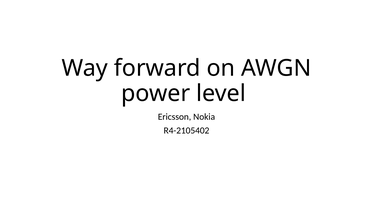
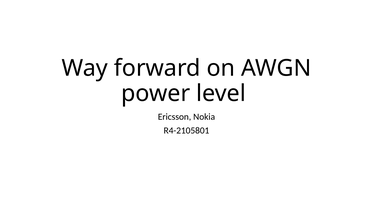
R4-2105402: R4-2105402 -> R4-2105801
